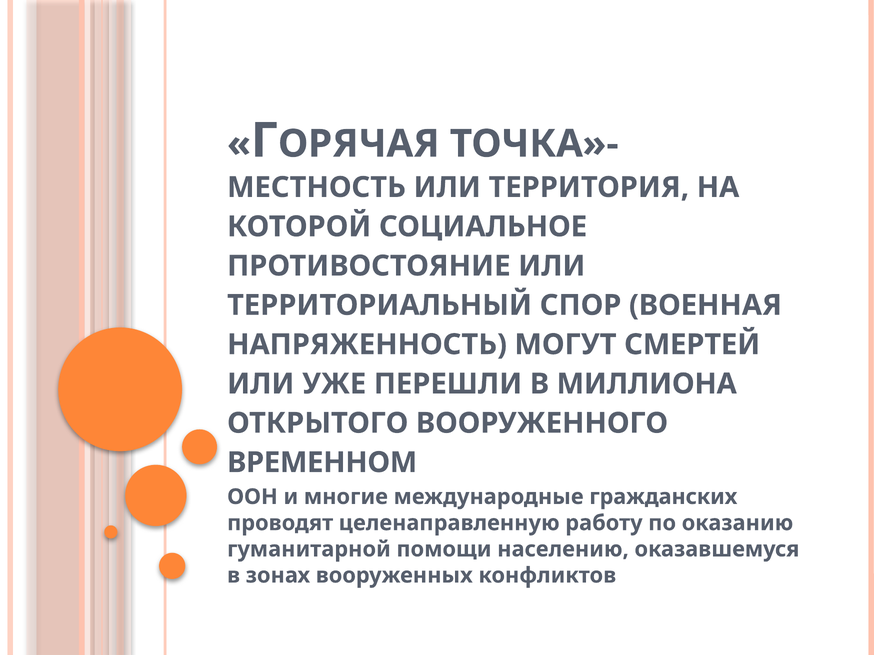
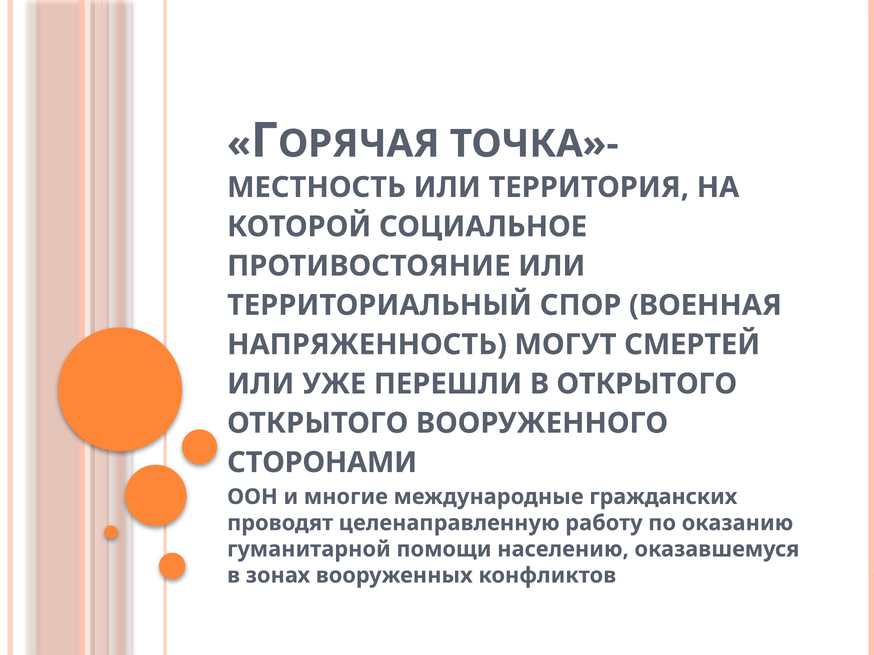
В МИЛЛИОНА: МИЛЛИОНА -> ОТКРЫТОГО
ВРЕМЕННОМ: ВРЕМЕННОМ -> СТОРОНАМИ
